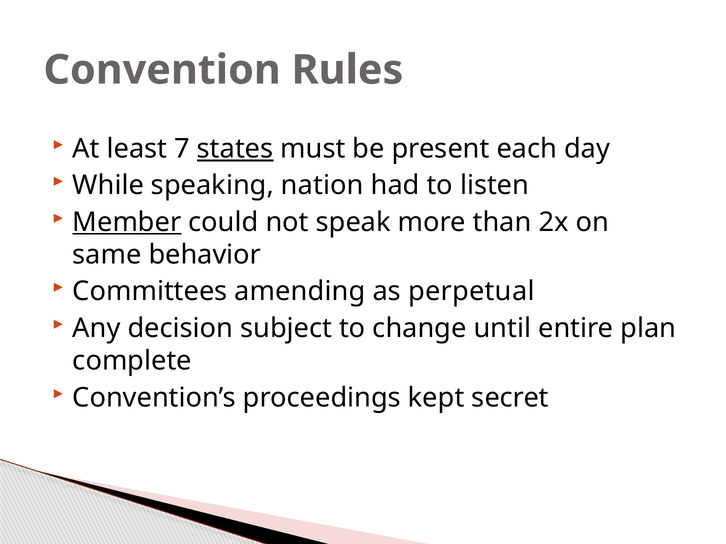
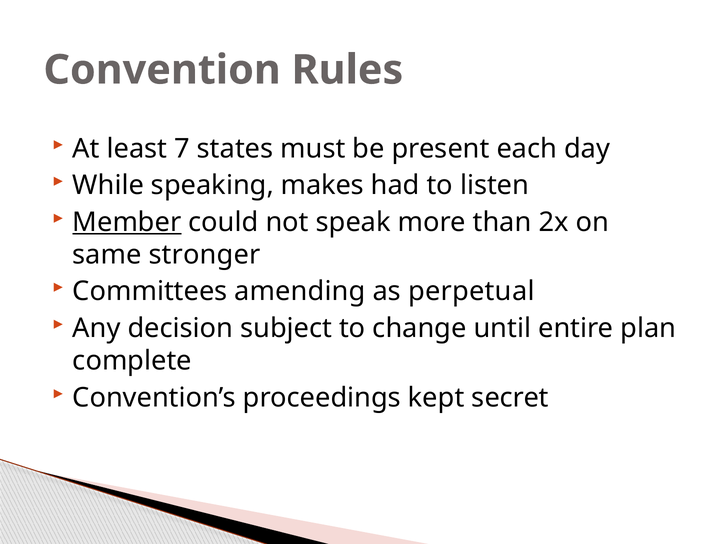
states underline: present -> none
nation: nation -> makes
behavior: behavior -> stronger
